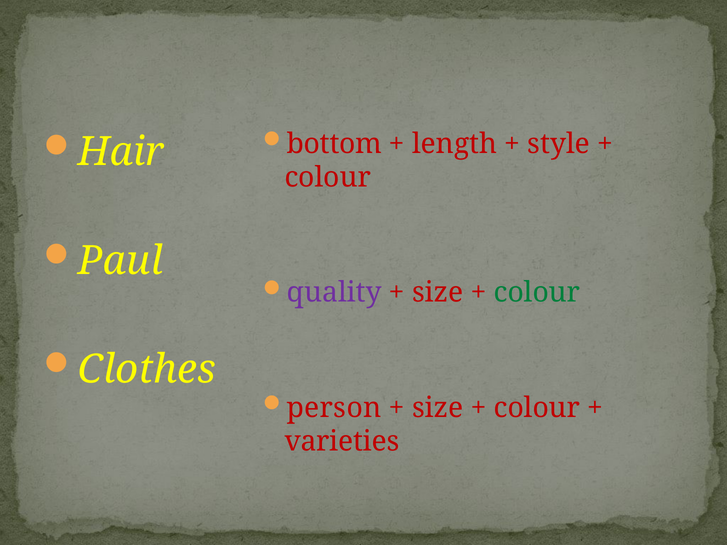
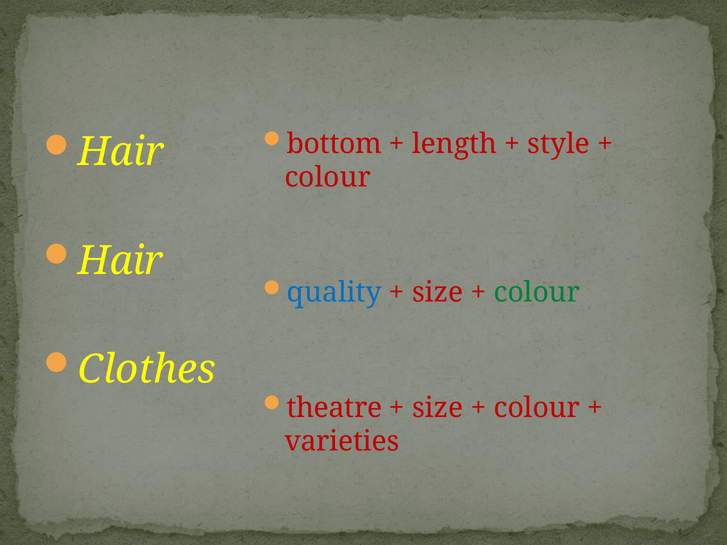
Paul at (120, 261): Paul -> Hair
quality colour: purple -> blue
person: person -> theatre
